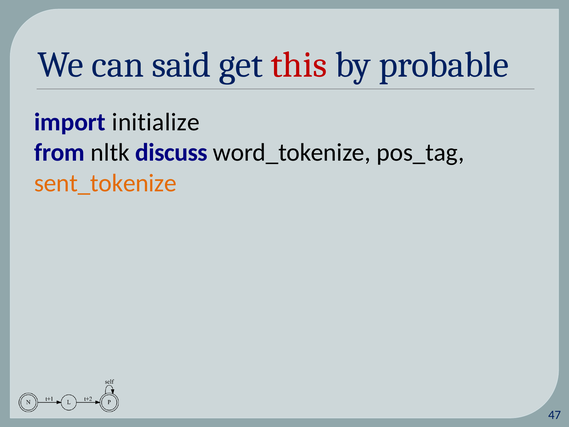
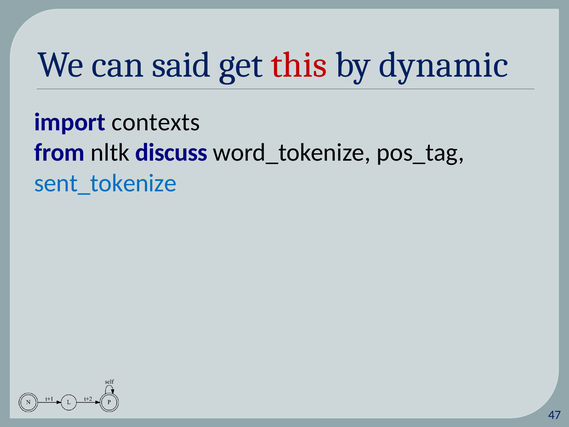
probable: probable -> dynamic
initialize: initialize -> contexts
sent_tokenize colour: orange -> blue
